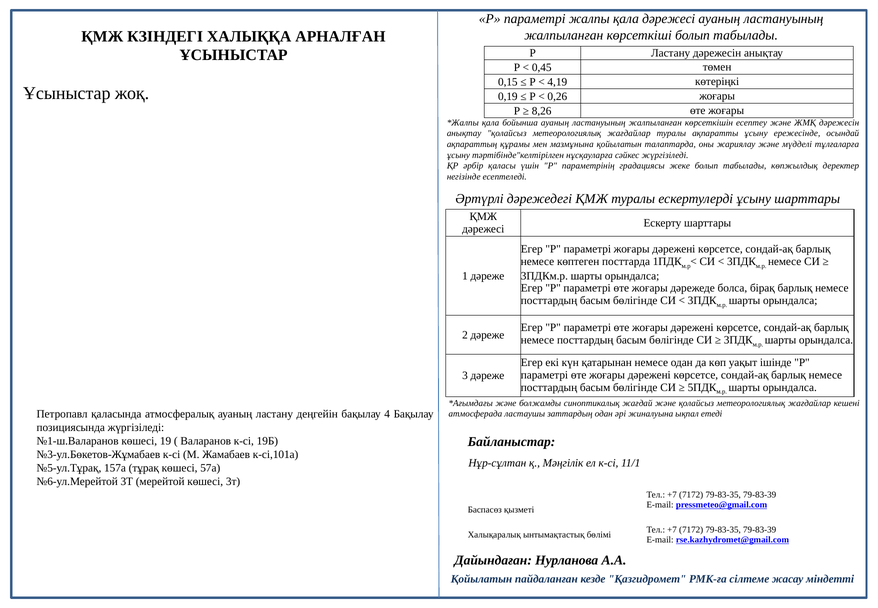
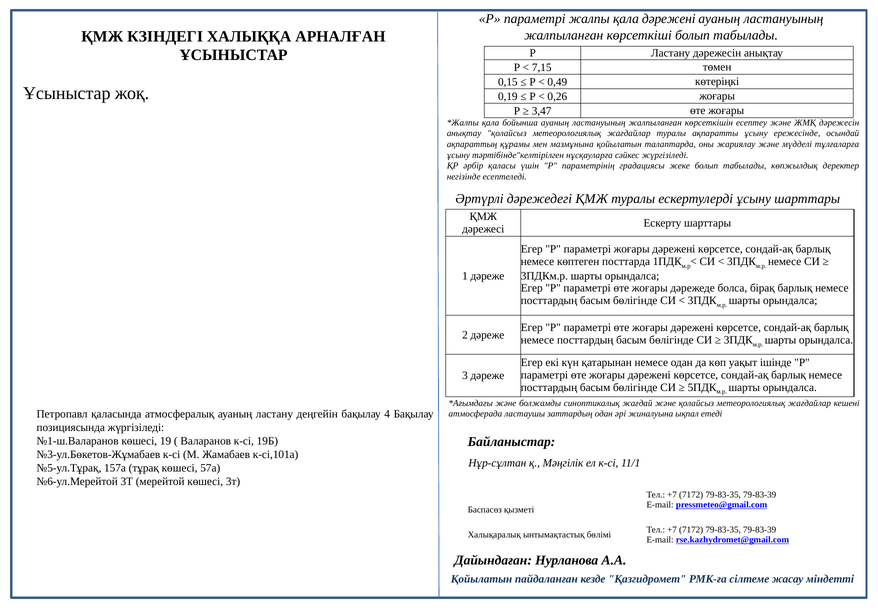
қала дәрежесі: дәрежесі -> дәрежені
0,45: 0,45 -> 7,15
4,19: 4,19 -> 0,49
8,26: 8,26 -> 3,47
